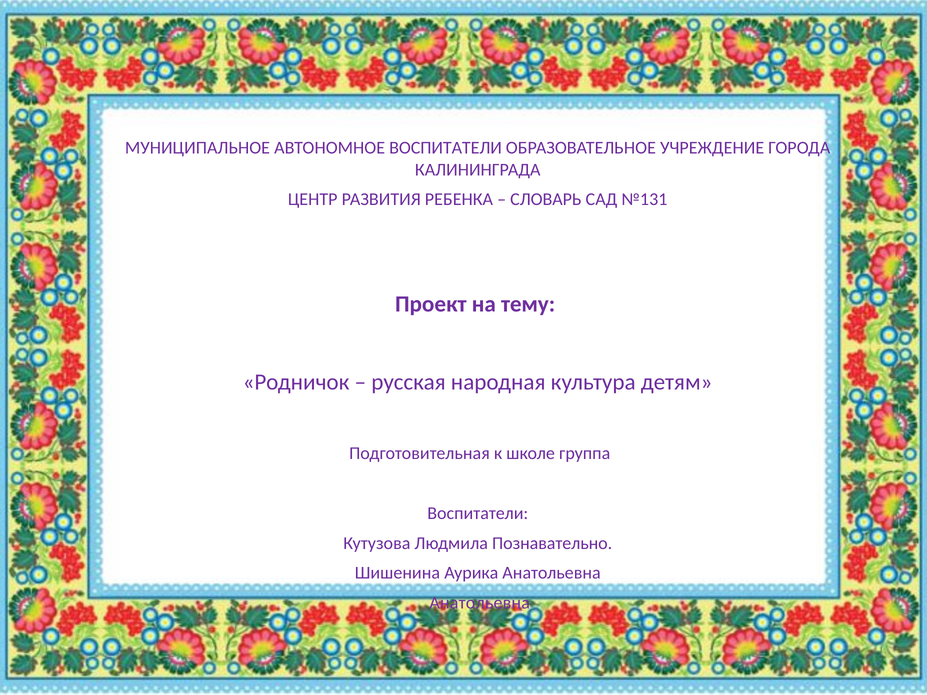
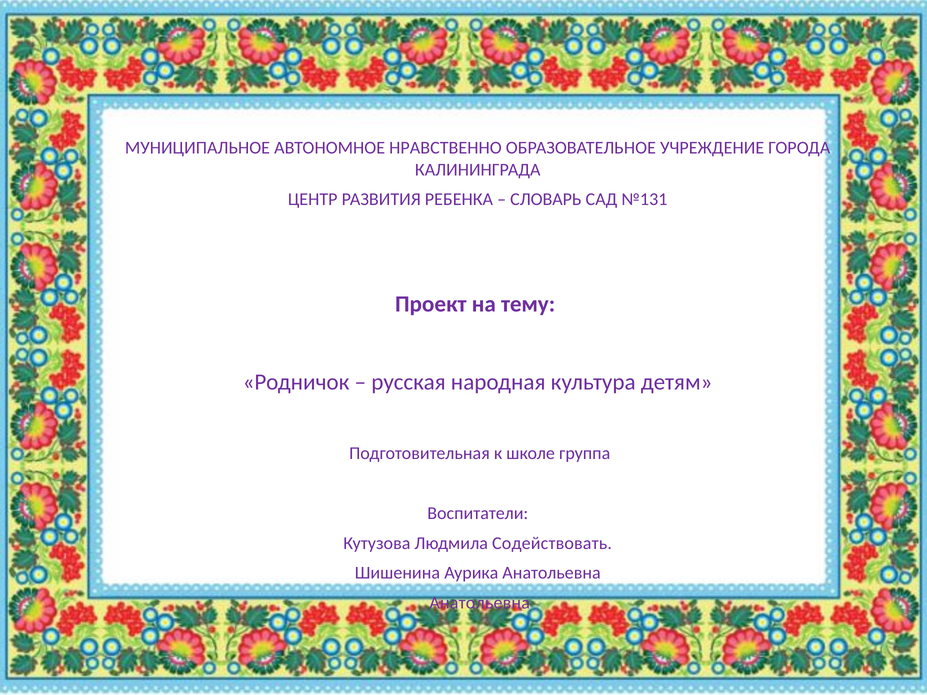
АВТОНОМНОЕ ВОСПИТАТЕЛИ: ВОСПИТАТЕЛИ -> НРАВСТВЕННО
Познавательно: Познавательно -> Содействовать
